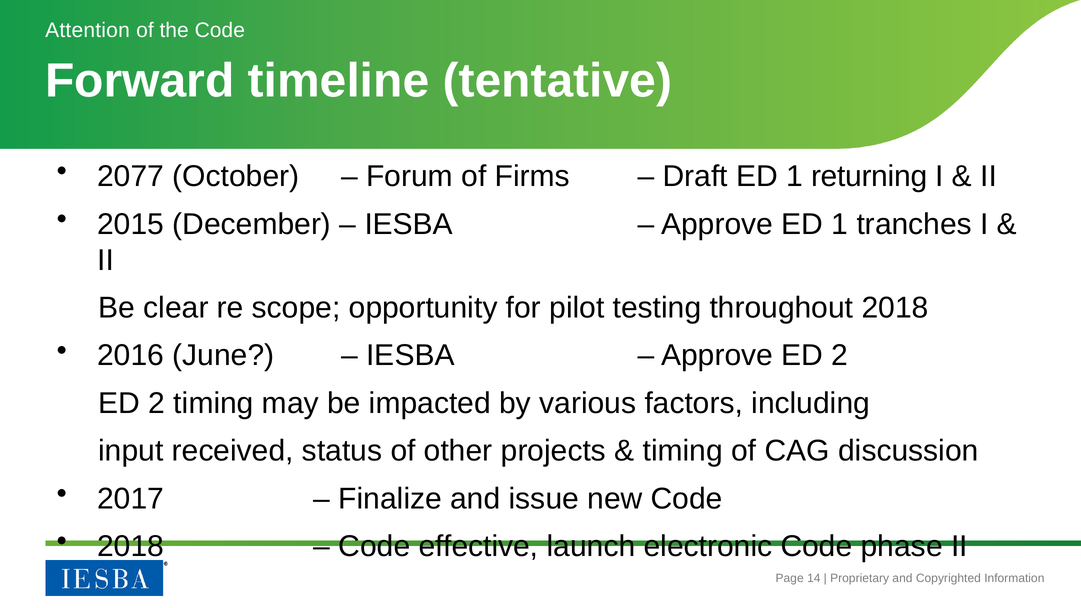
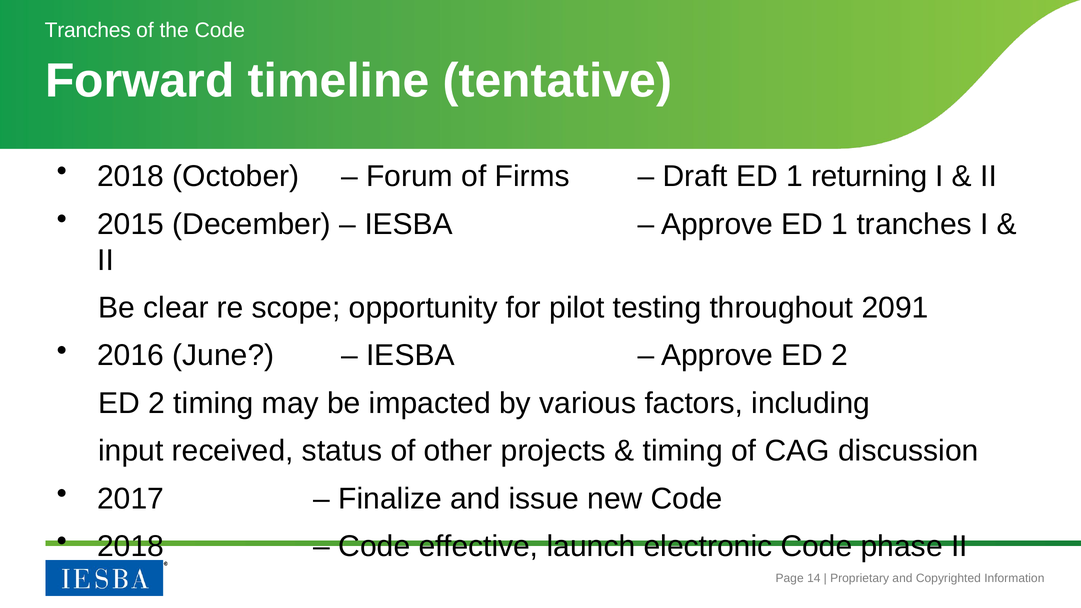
Attention at (88, 30): Attention -> Tranches
2077 at (131, 176): 2077 -> 2018
throughout 2018: 2018 -> 2091
